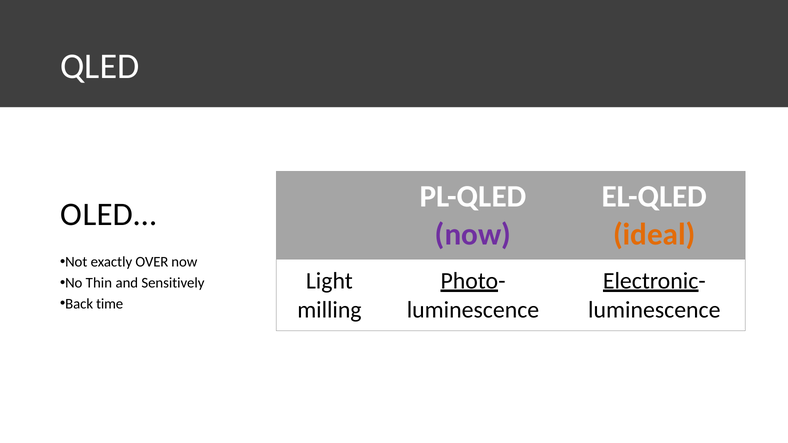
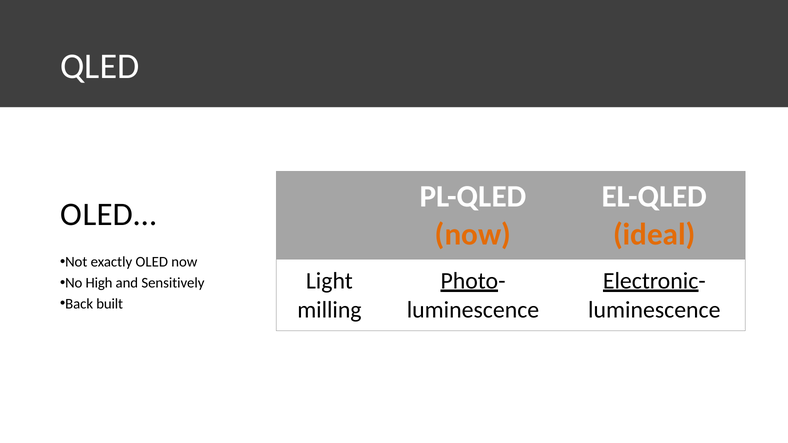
now at (473, 235) colour: purple -> orange
OVER: OVER -> OLED
Thin: Thin -> High
time: time -> built
